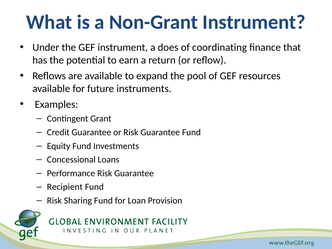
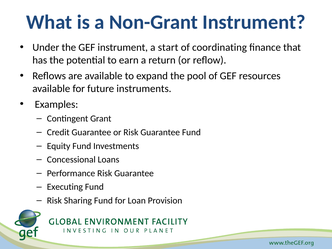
does: does -> start
Recipient: Recipient -> Executing
